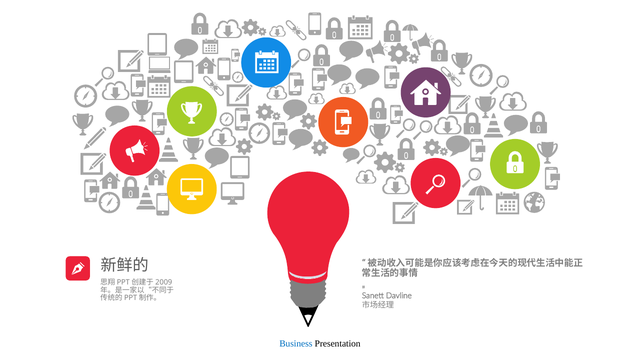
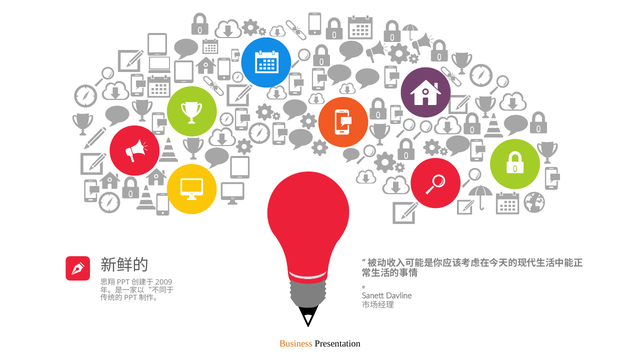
Business colour: blue -> orange
